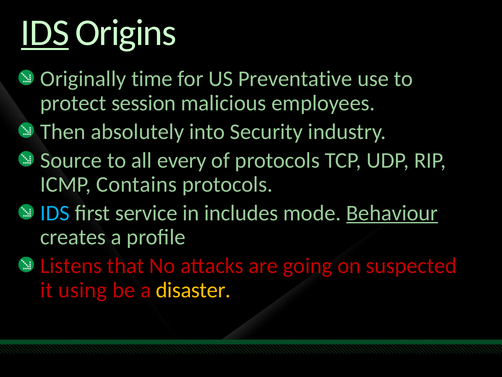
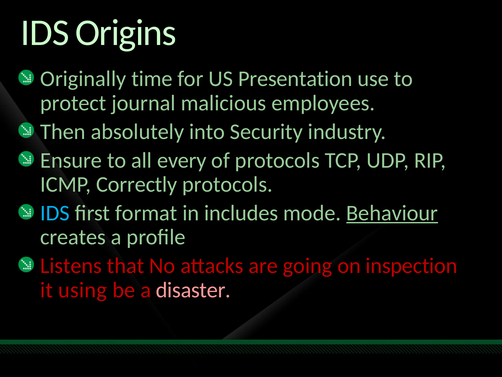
IDS at (45, 33) underline: present -> none
Preventative: Preventative -> Presentation
session: session -> journal
Source: Source -> Ensure
Contains: Contains -> Correctly
service: service -> format
suspected: suspected -> inspection
disaster colour: yellow -> pink
